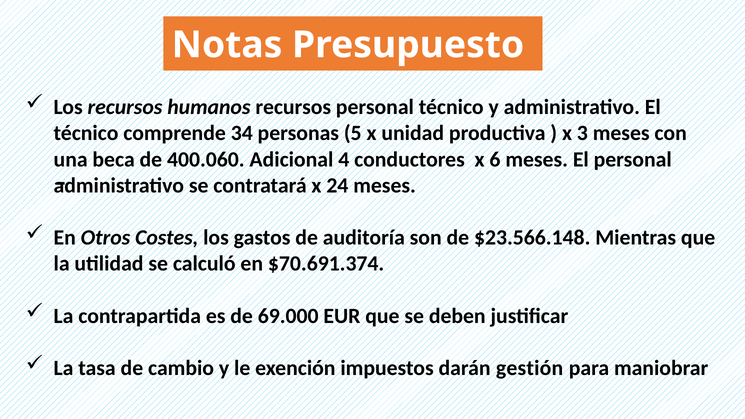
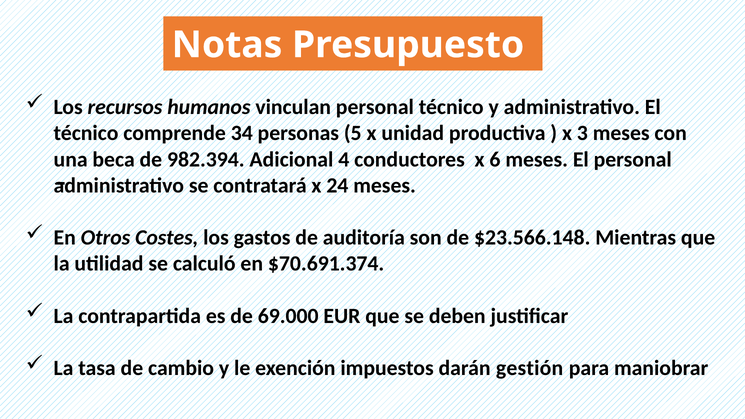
humanos recursos: recursos -> vinculan
400.060: 400.060 -> 982.394
